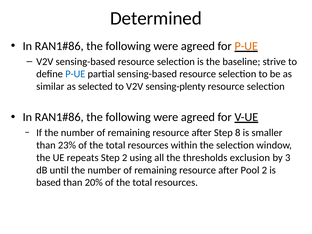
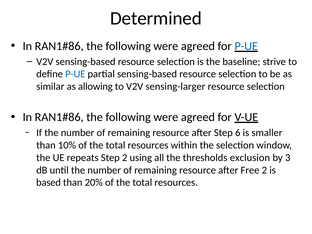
P-UE at (246, 46) colour: orange -> blue
selected: selected -> allowing
sensing-plenty: sensing-plenty -> sensing-larger
8: 8 -> 6
23%: 23% -> 10%
Pool: Pool -> Free
